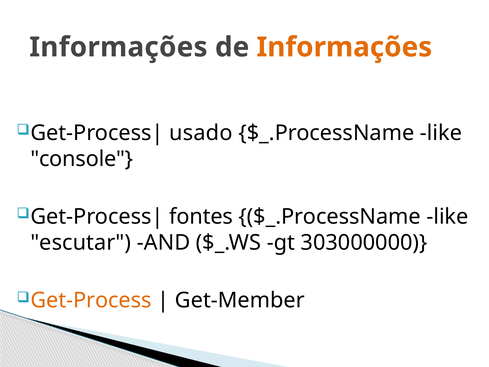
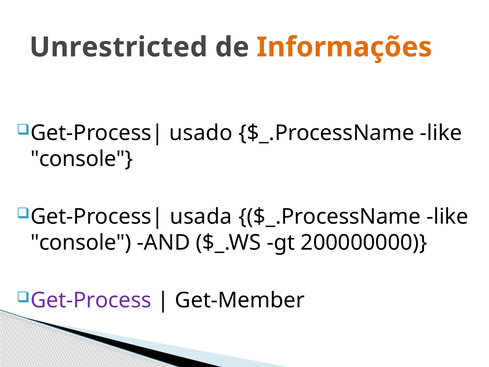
Informações at (118, 47): Informações -> Unrestricted
fontes: fontes -> usada
escutar at (81, 243): escutar -> console
303000000: 303000000 -> 200000000
Get-Process colour: orange -> purple
